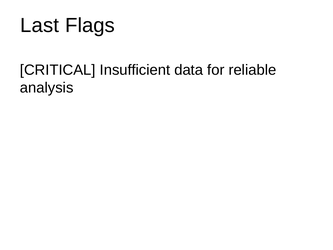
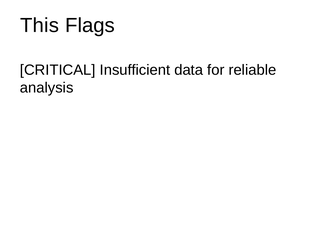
Last: Last -> This
